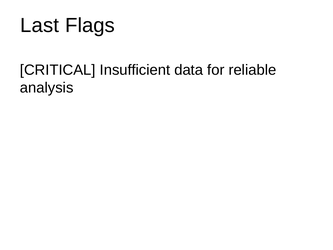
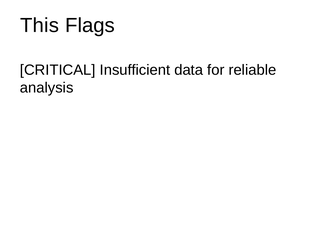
Last: Last -> This
